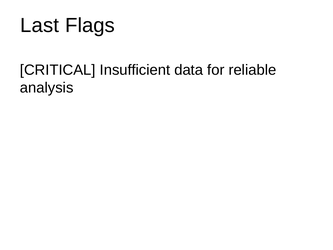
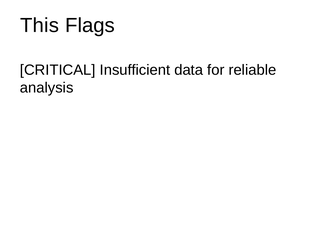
Last: Last -> This
